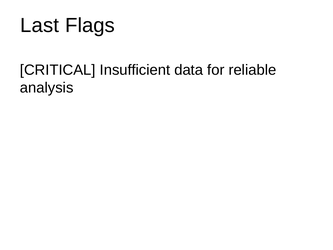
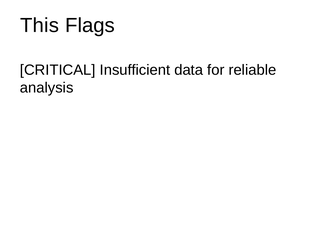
Last: Last -> This
